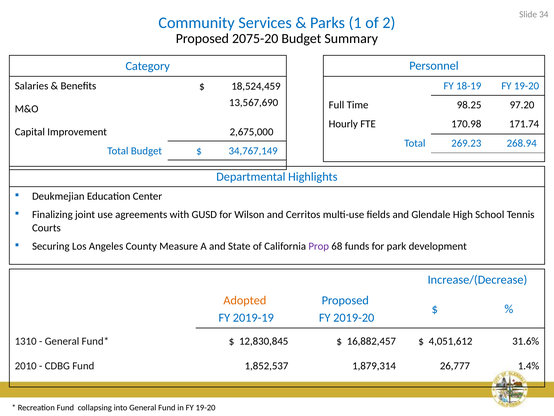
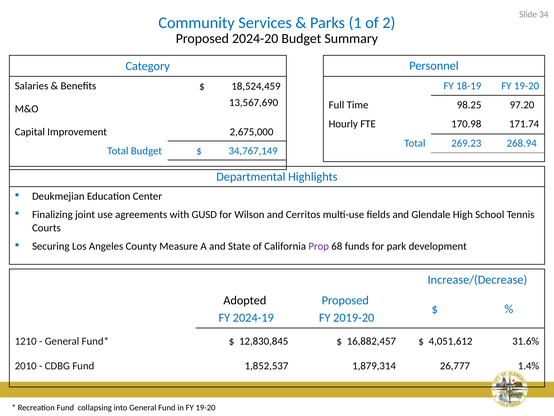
2075-20: 2075-20 -> 2024-20
Adopted colour: orange -> black
2019-19: 2019-19 -> 2024-19
1310: 1310 -> 1210
